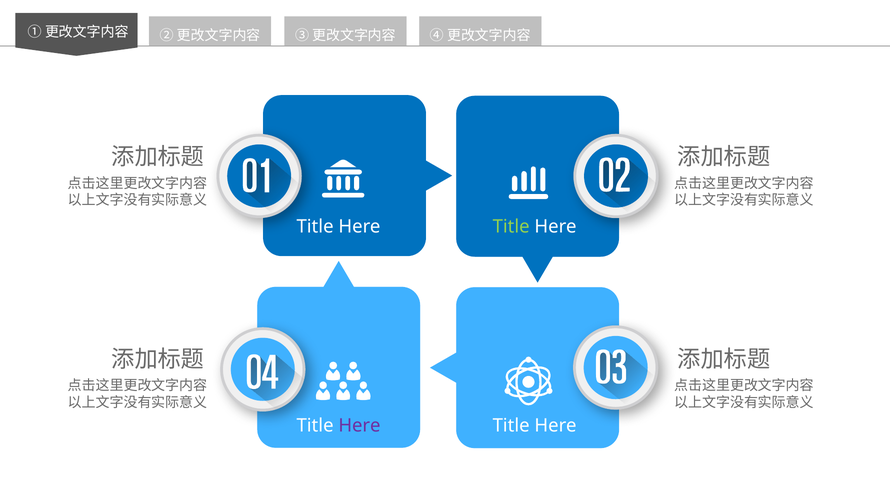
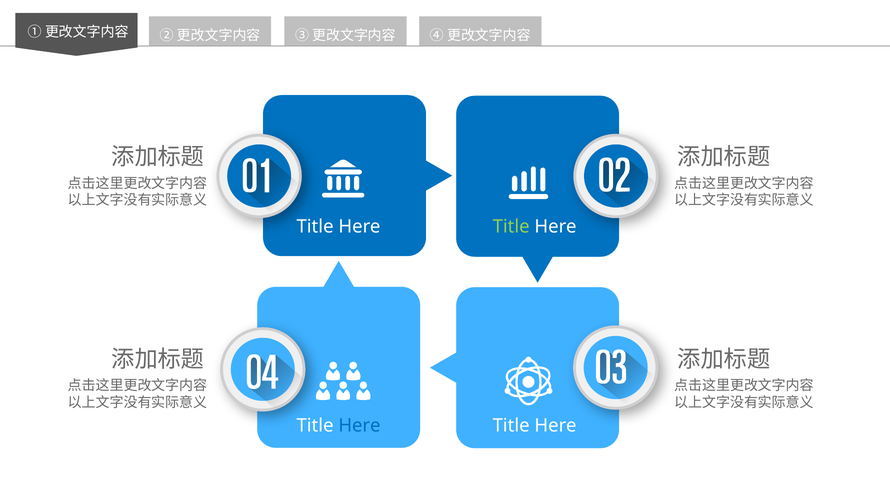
Here at (359, 425) colour: purple -> blue
